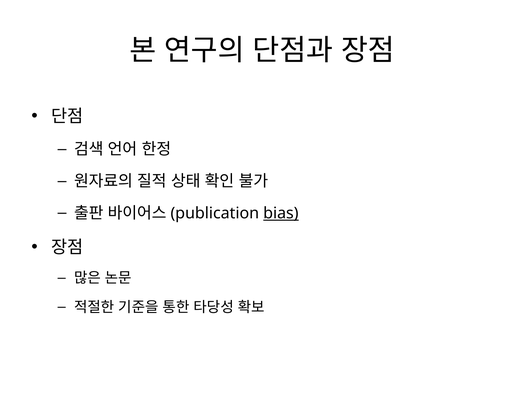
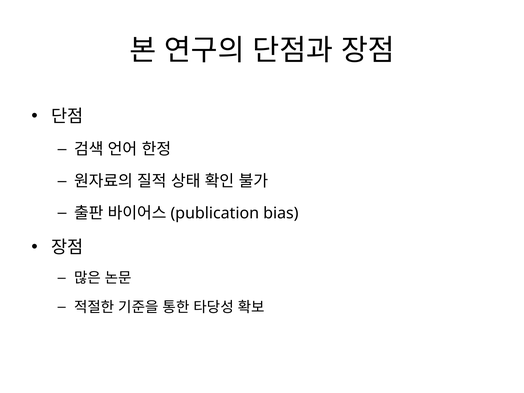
bias underline: present -> none
